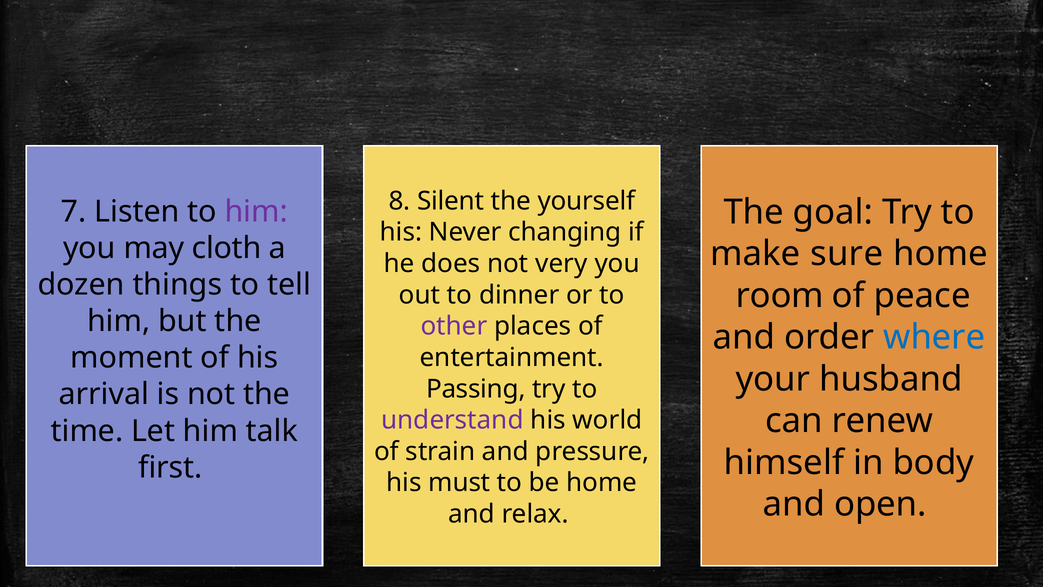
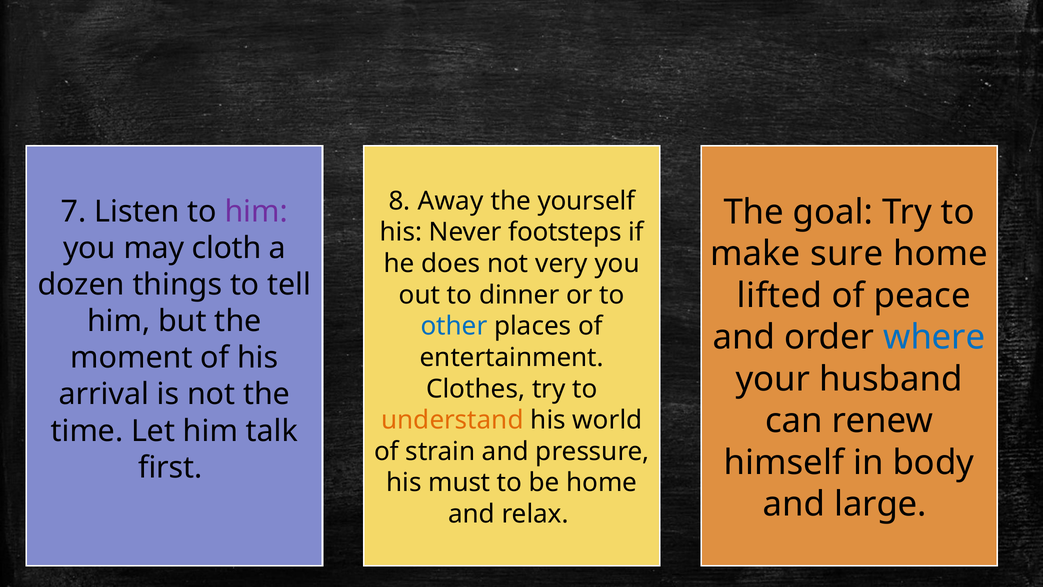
Silent: Silent -> Away
changing: changing -> footsteps
room: room -> lifted
other colour: purple -> blue
Passing: Passing -> Clothes
understand colour: purple -> orange
open: open -> large
